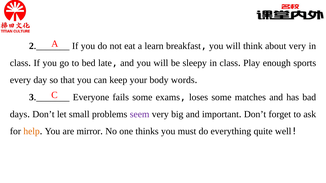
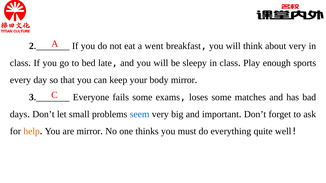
learn: learn -> went
body words: words -> mirror
seem colour: purple -> blue
